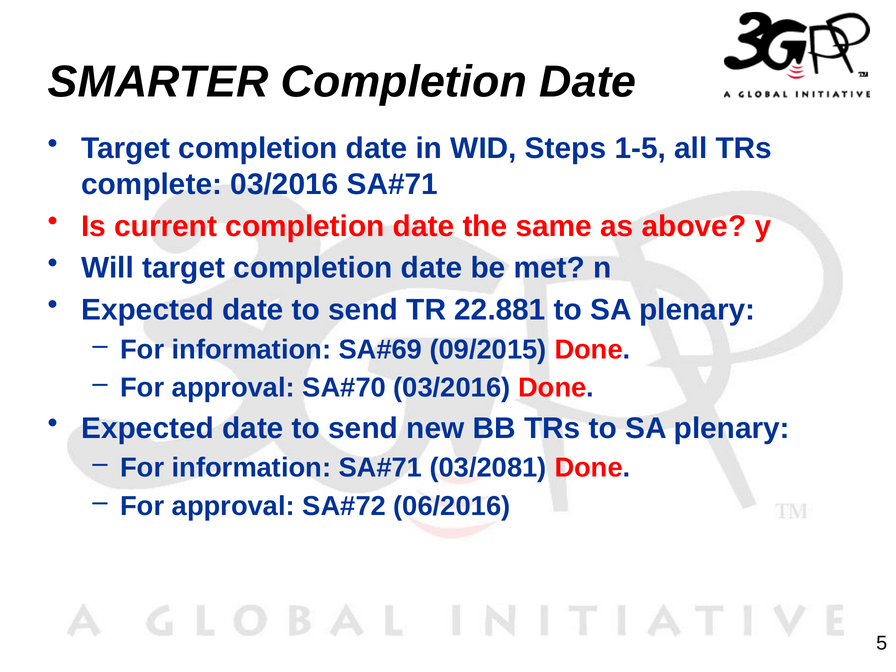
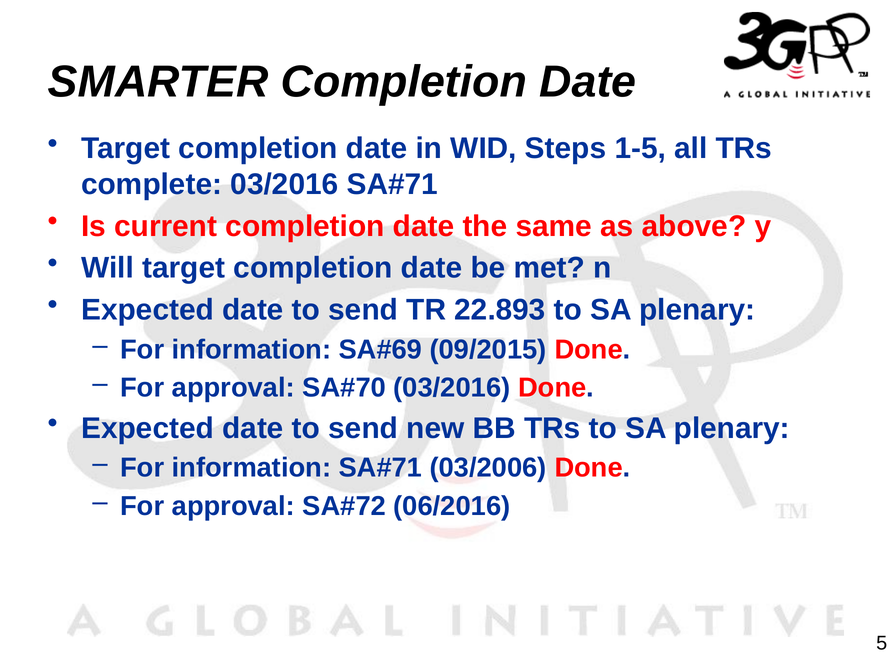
22.881: 22.881 -> 22.893
03/2081: 03/2081 -> 03/2006
